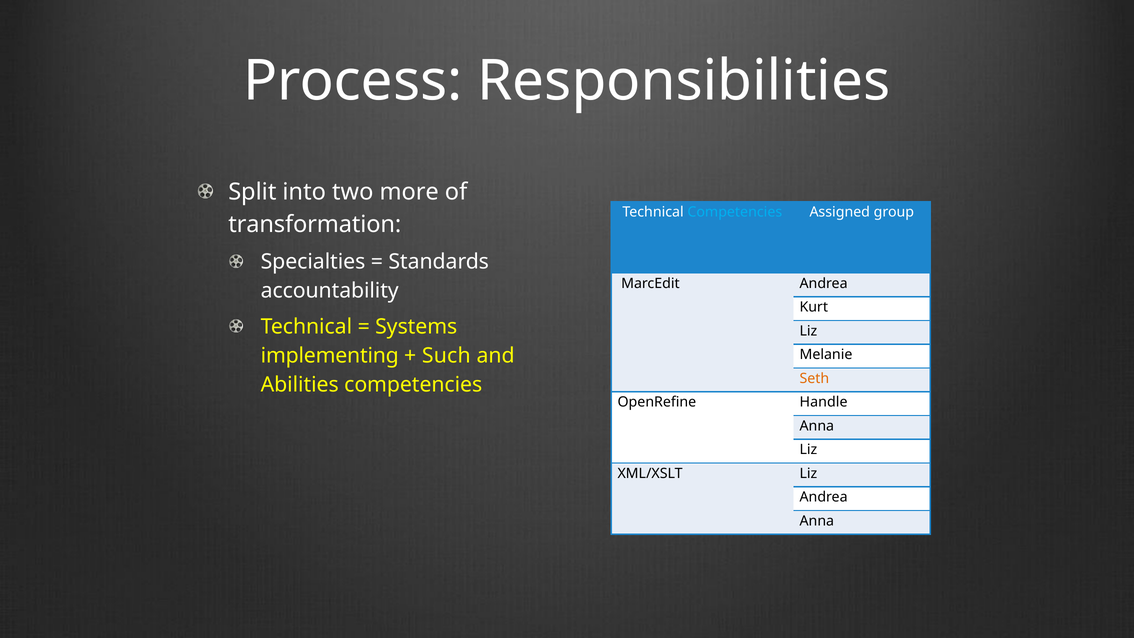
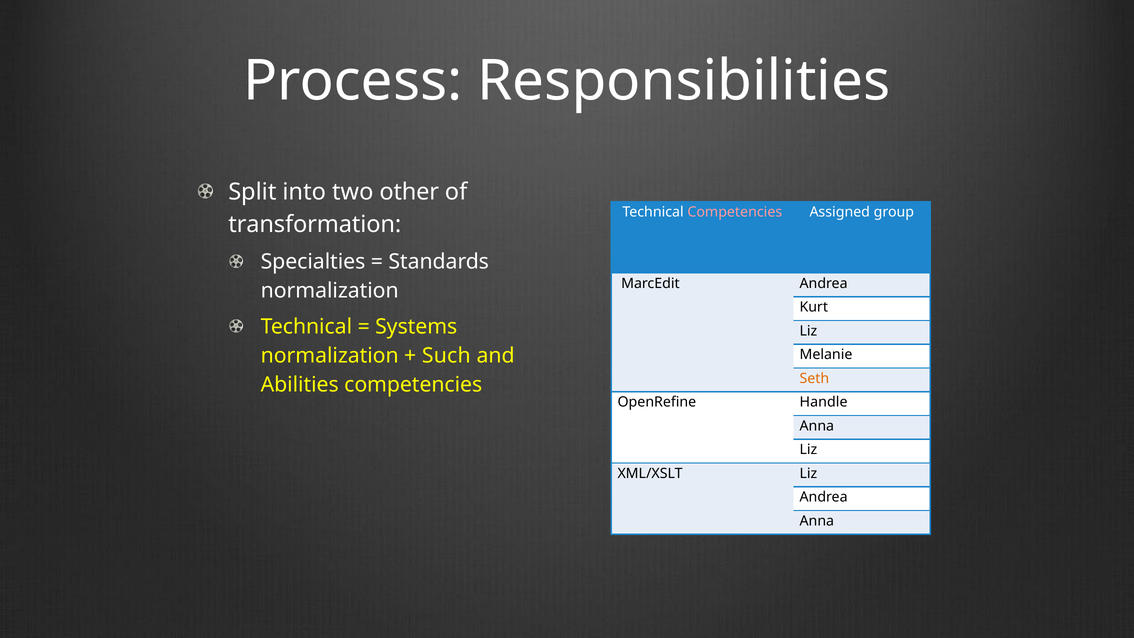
more: more -> other
Competencies at (735, 212) colour: light blue -> pink
accountability at (330, 291): accountability -> normalization
implementing at (330, 356): implementing -> normalization
